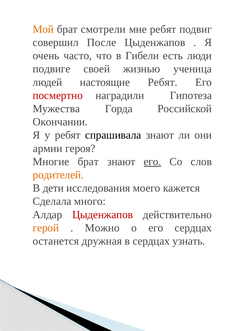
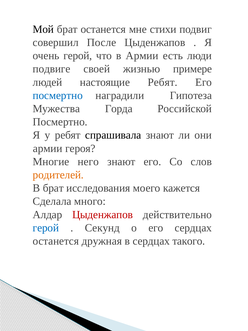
Мой colour: orange -> black
брат смотрели: смотрели -> останется
мне ребят: ребят -> стихи
очень часто: часто -> герой
в Гибели: Гибели -> Армии
ученица: ученица -> примере
посмертно at (58, 95) colour: red -> blue
Окончании at (60, 122): Окончании -> Посмертно
Многие брат: брат -> него
его at (152, 161) underline: present -> none
В дети: дети -> брат
герой at (46, 228) colour: orange -> blue
Можно: Можно -> Секунд
узнать: узнать -> такого
